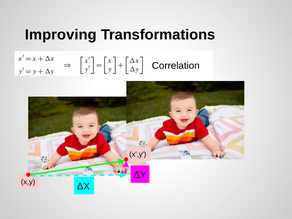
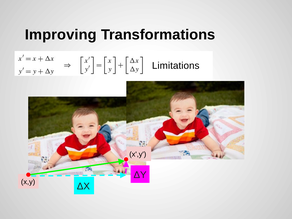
Correlation: Correlation -> Limitations
